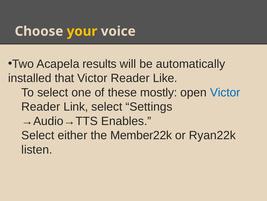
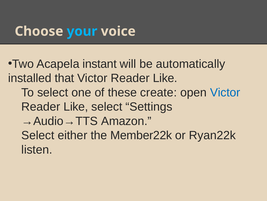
your colour: yellow -> light blue
results: results -> instant
mostly: mostly -> create
Link at (76, 106): Link -> Like
Enables: Enables -> Amazon
